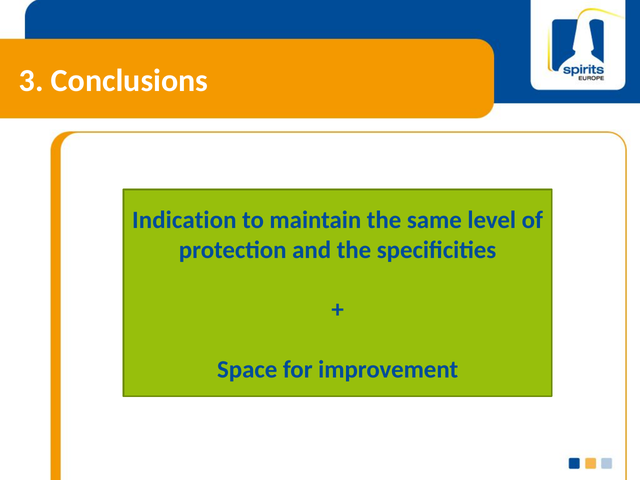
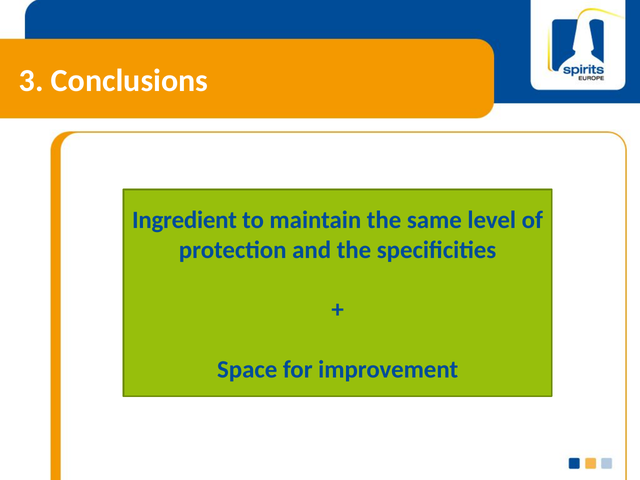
Indication: Indication -> Ingredient
